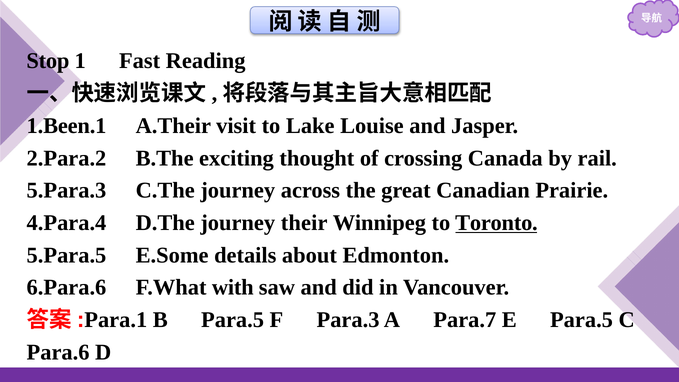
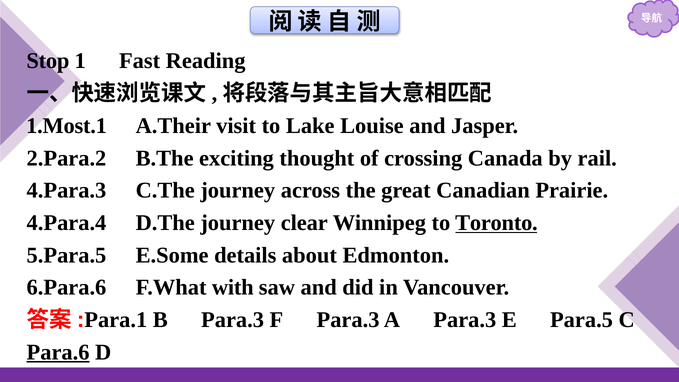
1.Been.1: 1.Been.1 -> 1.Most.1
5.Para.3: 5.Para.3 -> 4.Para.3
their: their -> clear
B Para.5: Para.5 -> Para.3
A Para.7: Para.7 -> Para.3
Para.6 underline: none -> present
